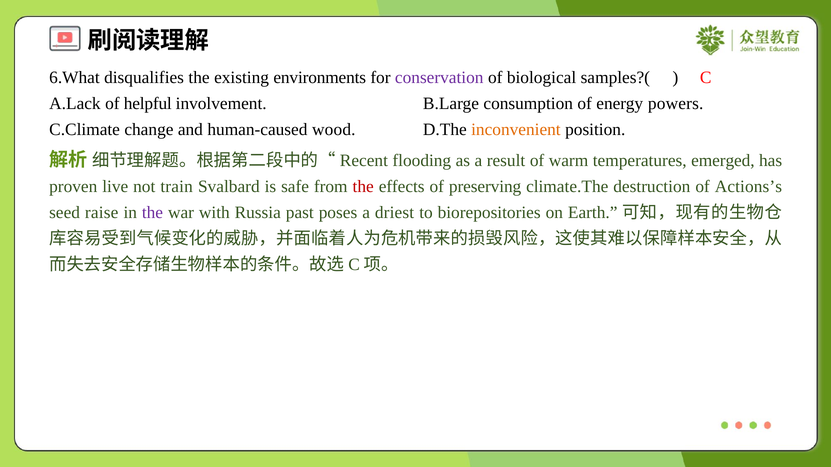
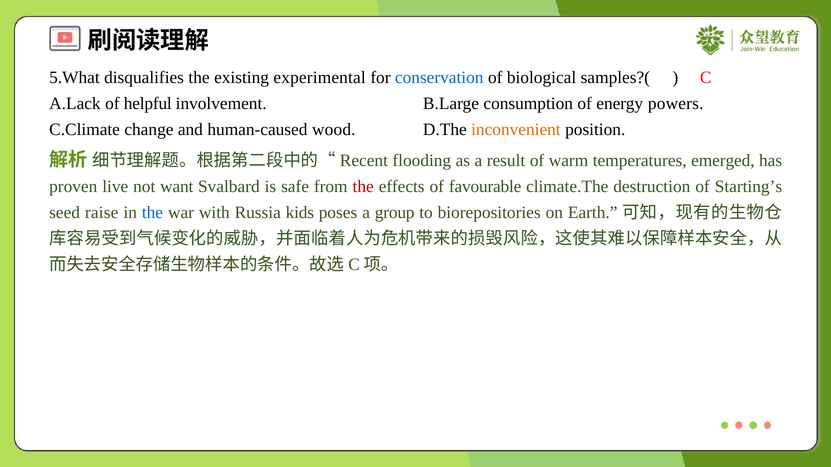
6.What: 6.What -> 5.What
environments: environments -> experimental
conservation colour: purple -> blue
train: train -> want
preserving: preserving -> favourable
Actions’s: Actions’s -> Starting’s
the at (152, 213) colour: purple -> blue
past: past -> kids
driest: driest -> group
